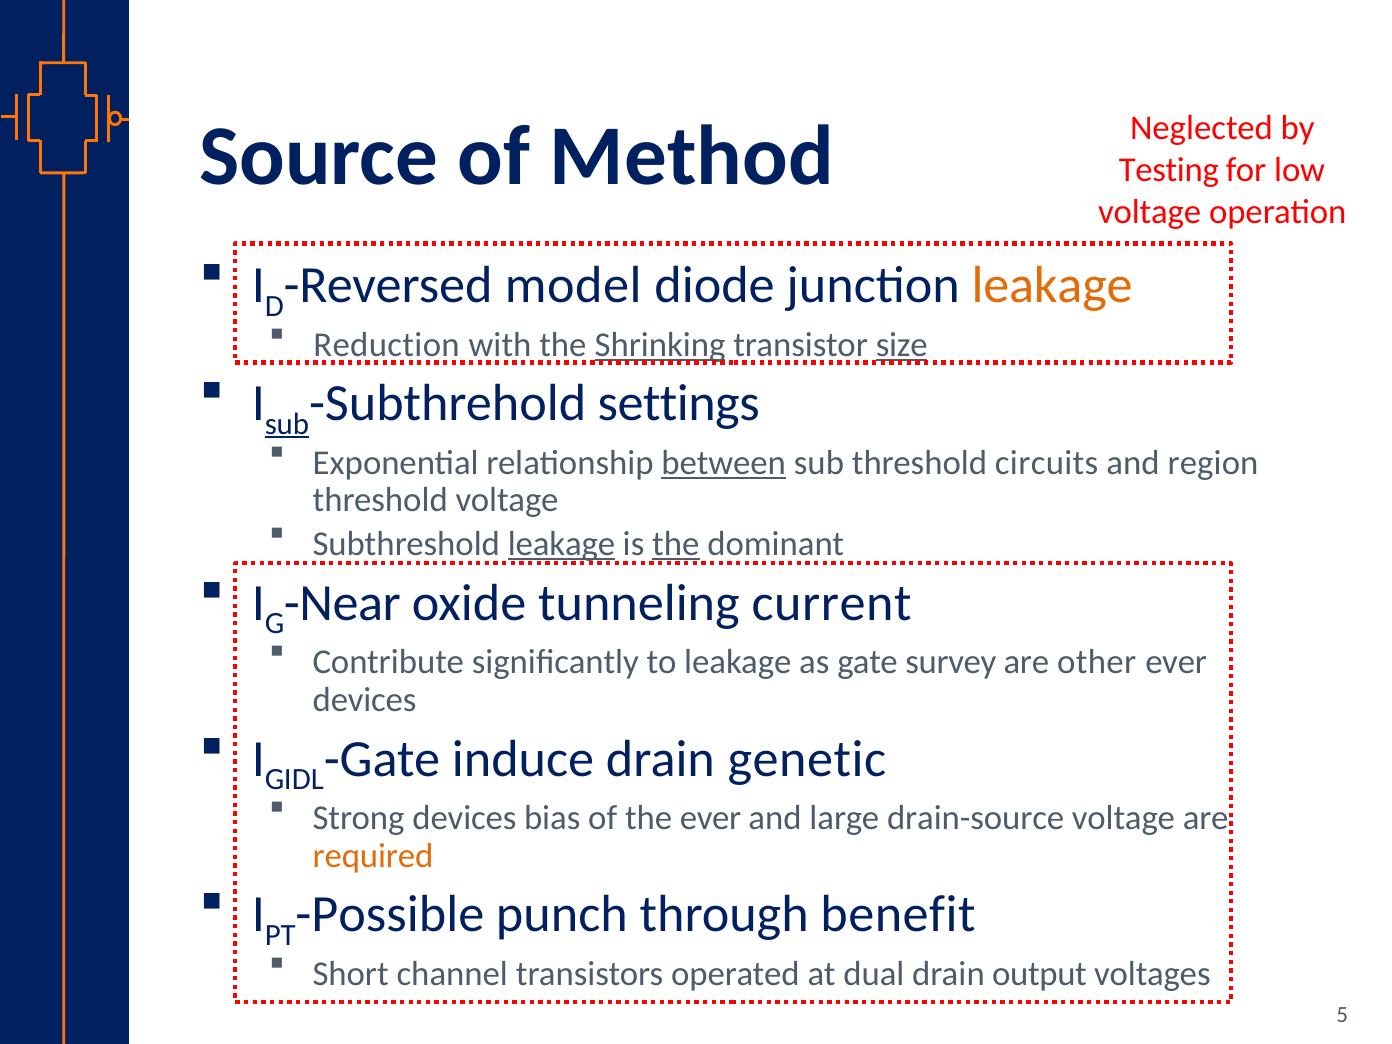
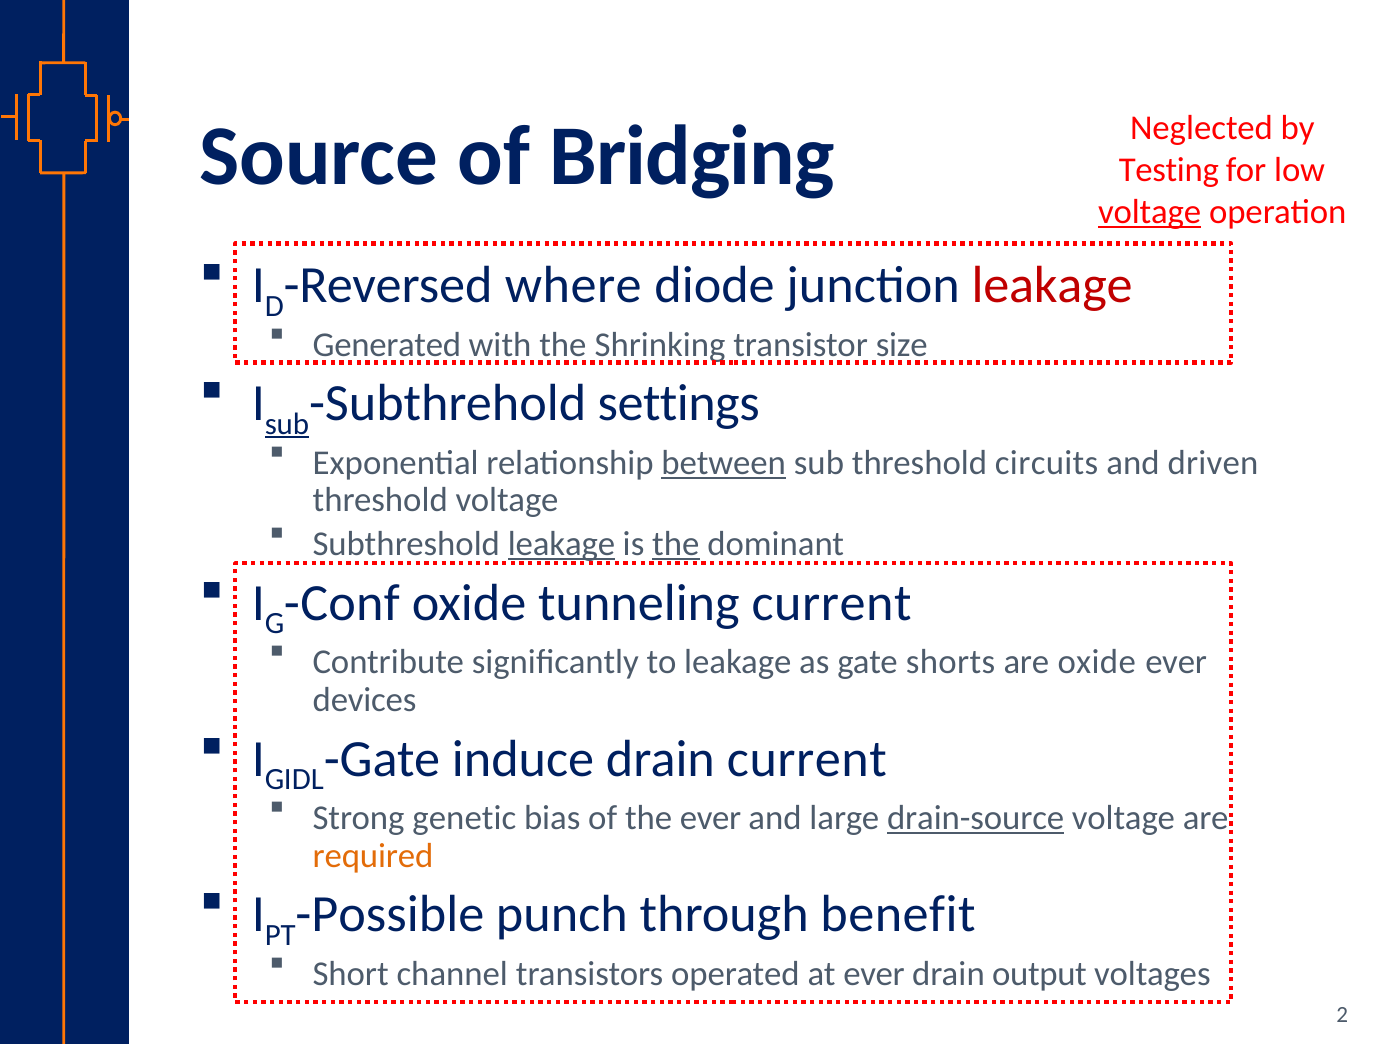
Method: Method -> Bridging
voltage at (1150, 212) underline: none -> present
model: model -> where
leakage at (1052, 286) colour: orange -> red
Reduction: Reduction -> Generated
Shrinking underline: present -> none
size underline: present -> none
region: region -> driven
Near: Near -> Conf
survey: survey -> shorts
are other: other -> oxide
drain genetic: genetic -> current
Strong devices: devices -> genetic
drain-source underline: none -> present
at dual: dual -> ever
5: 5 -> 2
